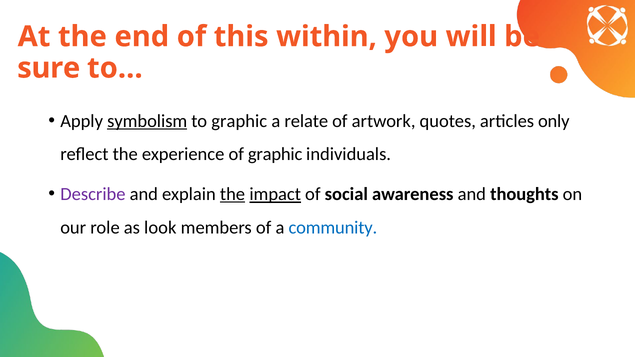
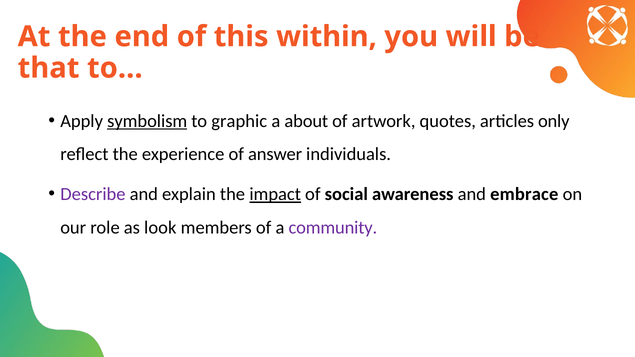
sure: sure -> that
relate: relate -> about
of graphic: graphic -> answer
the at (233, 194) underline: present -> none
thoughts: thoughts -> embrace
community colour: blue -> purple
